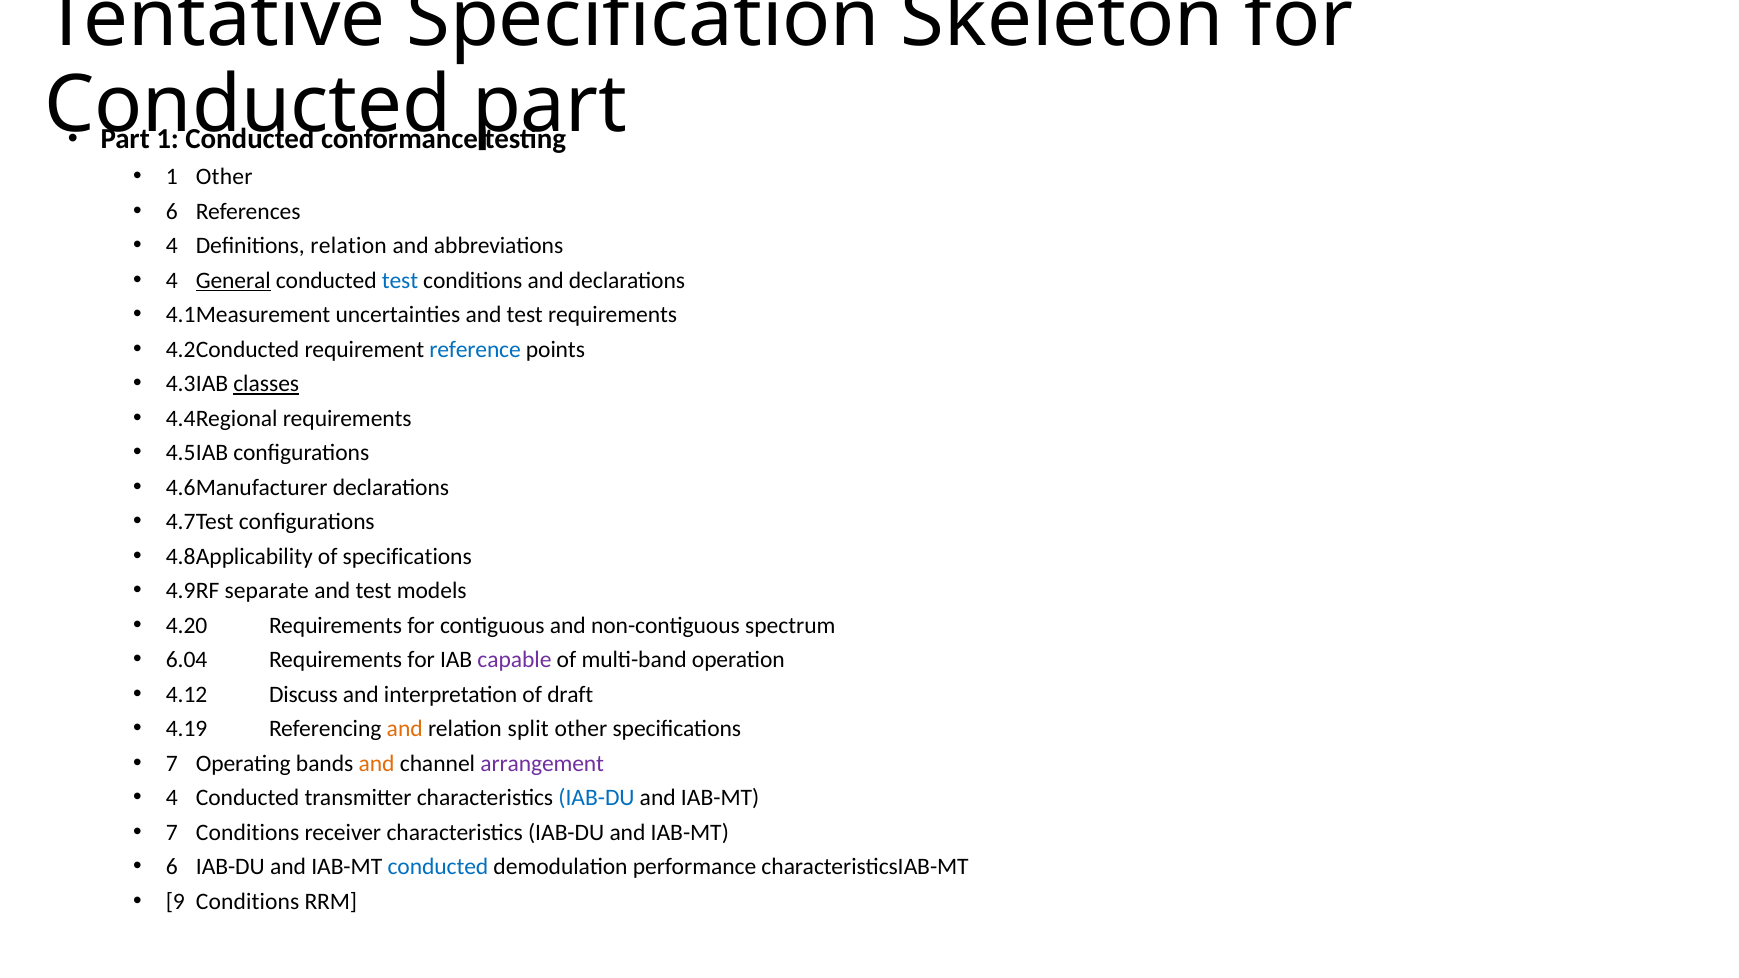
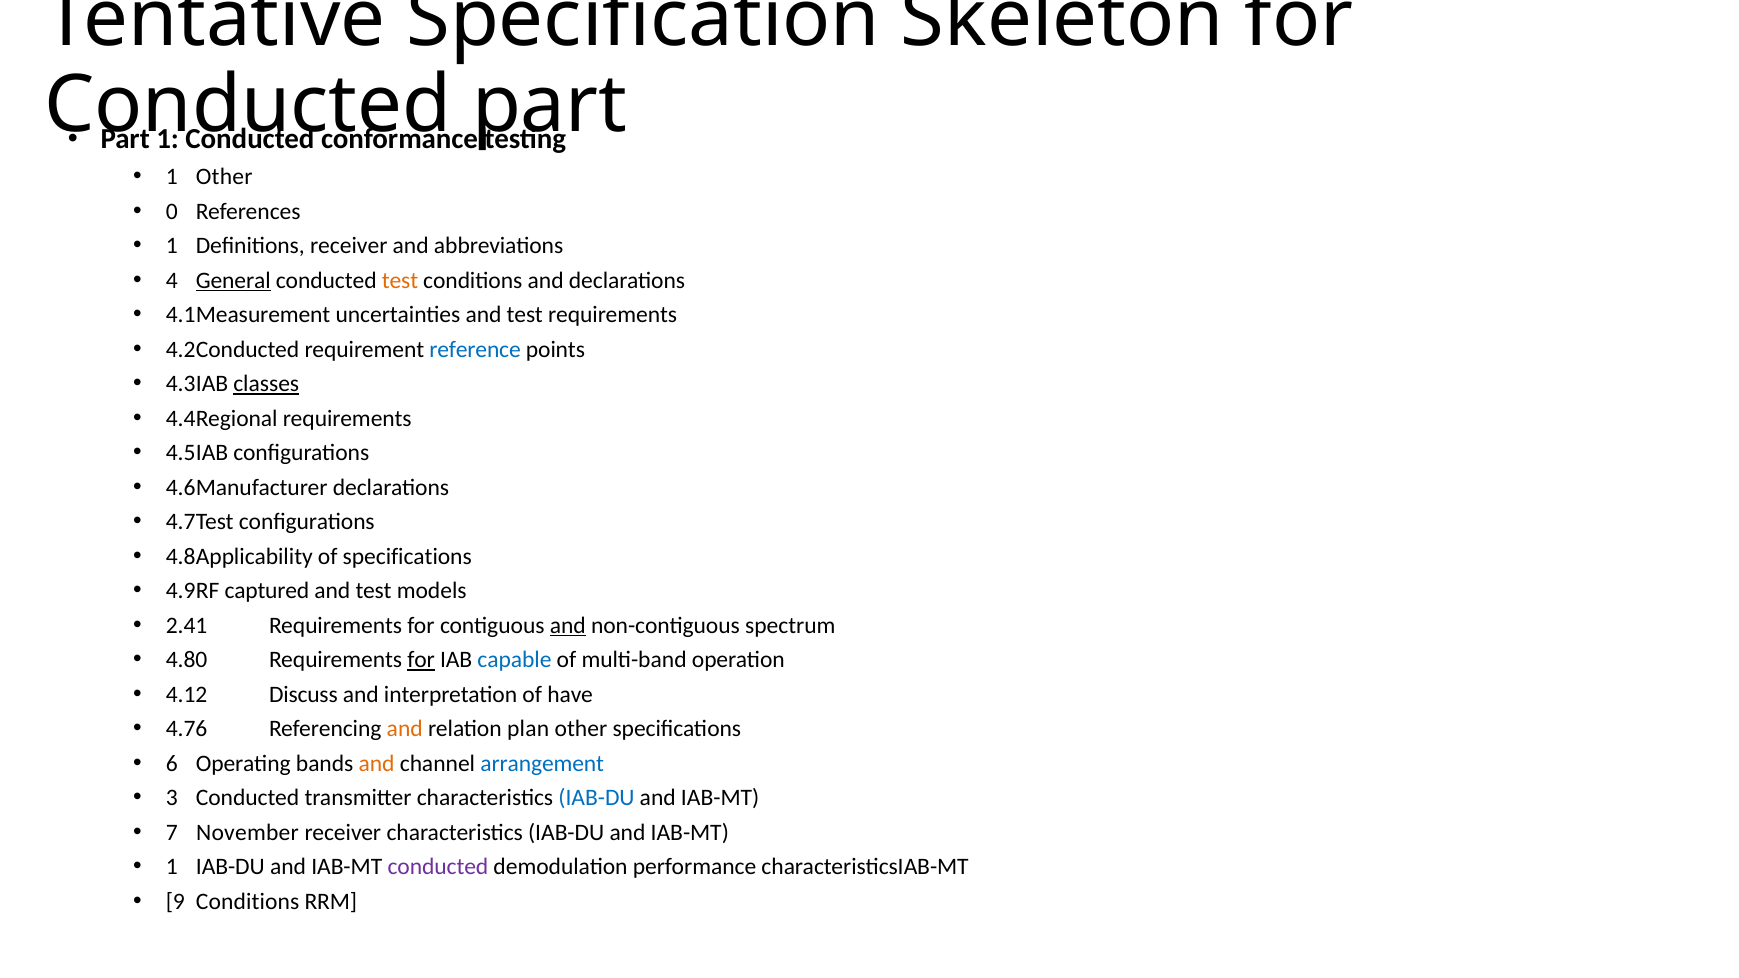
6 at (172, 211): 6 -> 0
4 at (172, 246): 4 -> 1
Definitions relation: relation -> receiver
test at (400, 280) colour: blue -> orange
separate: separate -> captured
4.20: 4.20 -> 2.41
and at (568, 625) underline: none -> present
6.04: 6.04 -> 4.80
for at (421, 660) underline: none -> present
capable colour: purple -> blue
draft: draft -> have
4.19: 4.19 -> 4.76
split: split -> plan
7 at (172, 764): 7 -> 6
arrangement colour: purple -> blue
4 at (172, 798): 4 -> 3
7 Conditions: Conditions -> November
6 at (172, 867): 6 -> 1
conducted at (438, 867) colour: blue -> purple
